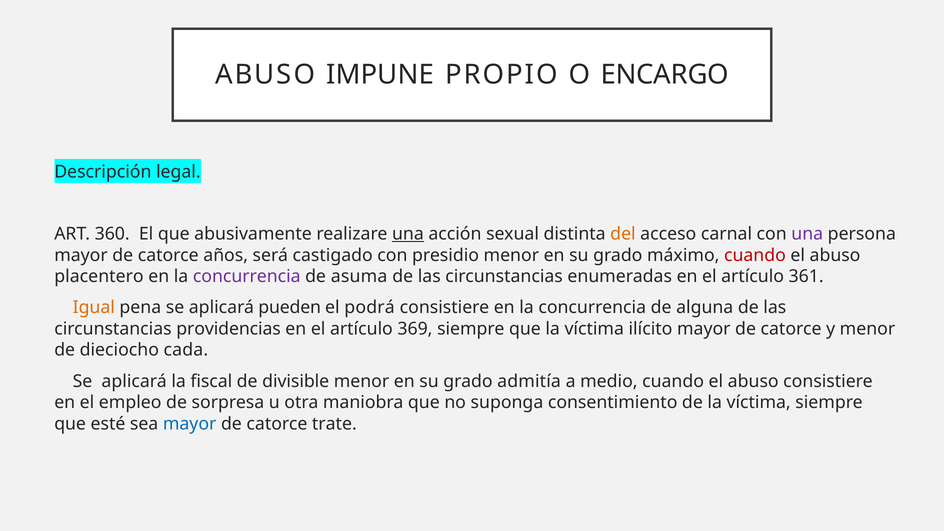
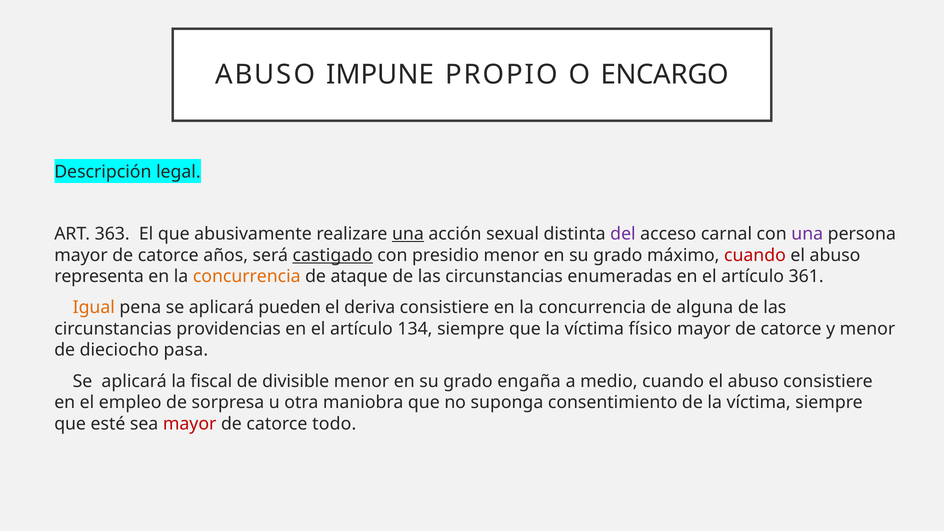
360: 360 -> 363
del colour: orange -> purple
castigado underline: none -> present
placentero: placentero -> representa
concurrencia at (247, 277) colour: purple -> orange
asuma: asuma -> ataque
podrá: podrá -> deriva
369: 369 -> 134
ilícito: ilícito -> físico
cada: cada -> pasa
admitía: admitía -> engaña
mayor at (190, 424) colour: blue -> red
trate: trate -> todo
